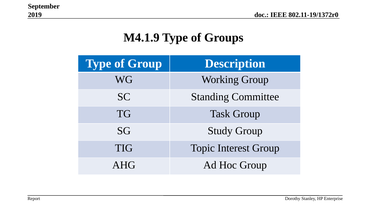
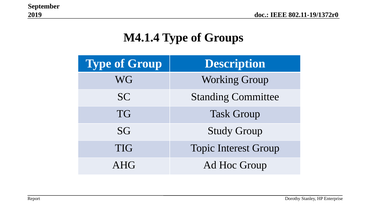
M4.1.9: M4.1.9 -> M4.1.4
